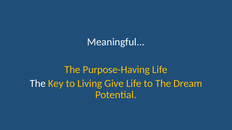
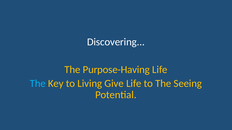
Meaningful: Meaningful -> Discovering
The at (38, 84) colour: white -> light blue
Dream: Dream -> Seeing
